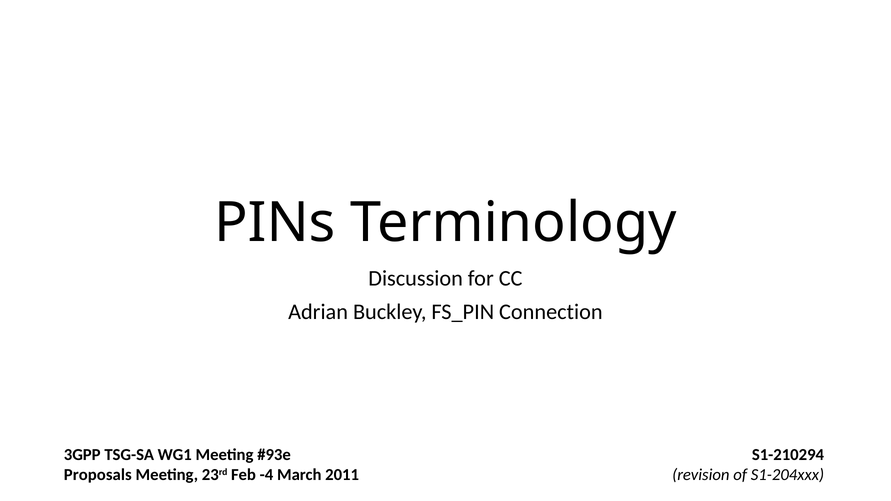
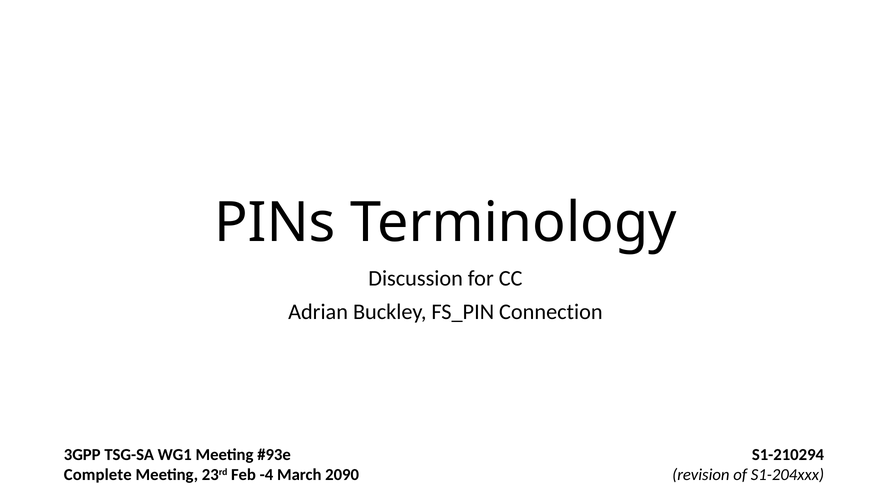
Proposals: Proposals -> Complete
2011: 2011 -> 2090
